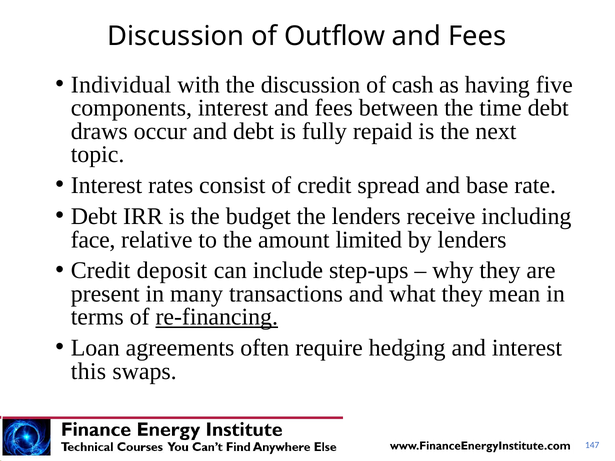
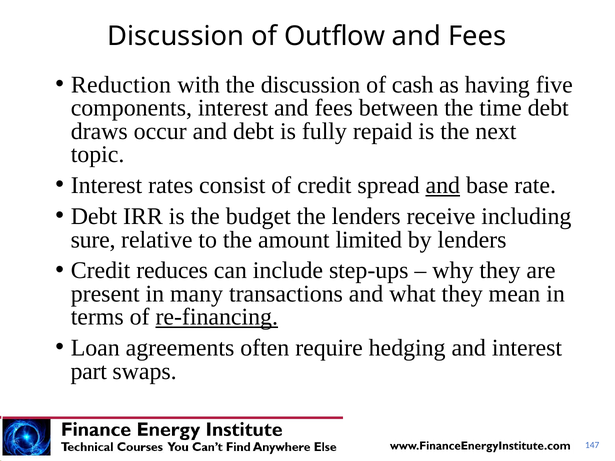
Individual: Individual -> Reduction
and at (443, 186) underline: none -> present
face: face -> sure
deposit: deposit -> reduces
this: this -> part
